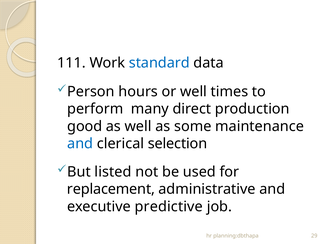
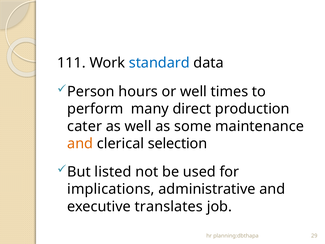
good: good -> cater
and at (80, 143) colour: blue -> orange
replacement: replacement -> implications
predictive: predictive -> translates
